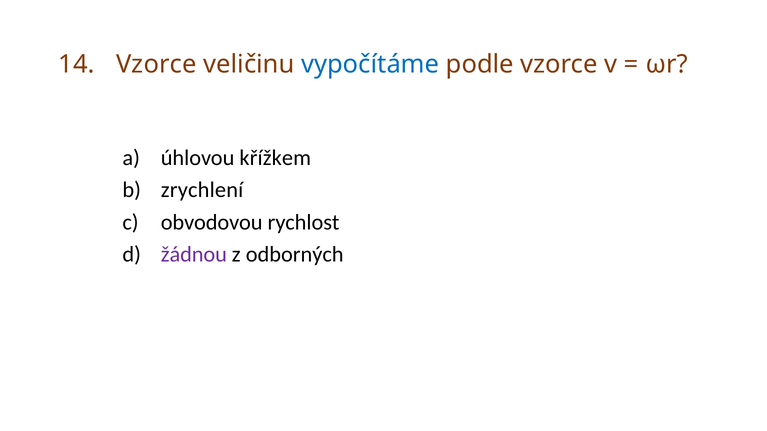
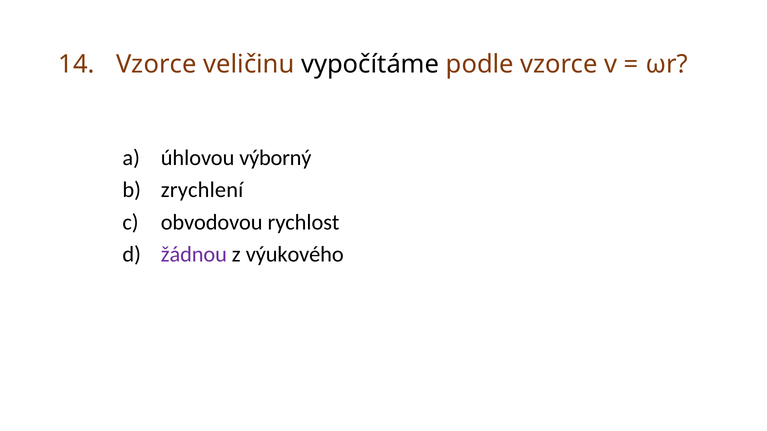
vypočítáme colour: blue -> black
křížkem: křížkem -> výborný
odborných: odborných -> výukového
